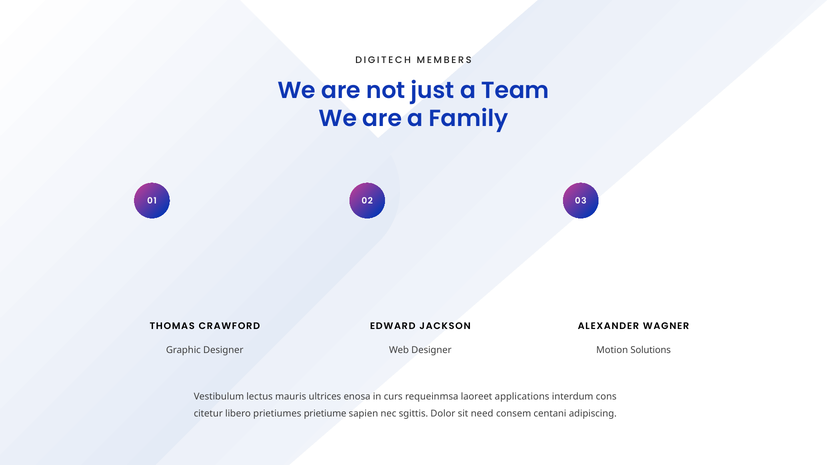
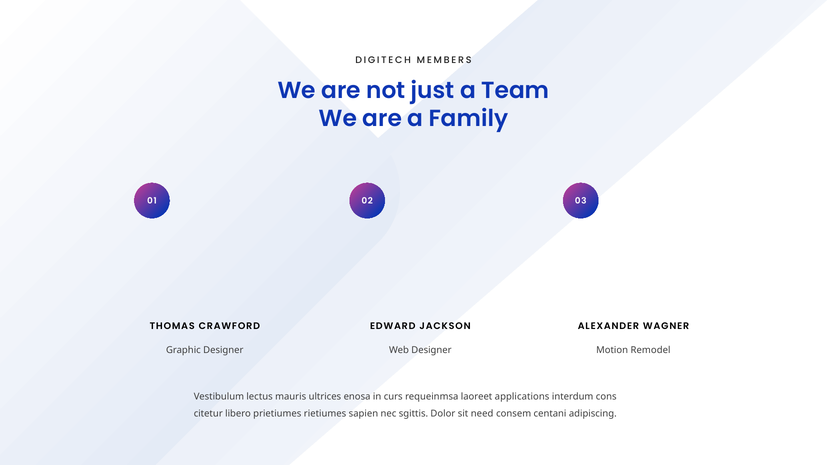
Solutions: Solutions -> Remodel
prietiume: prietiume -> rietiumes
